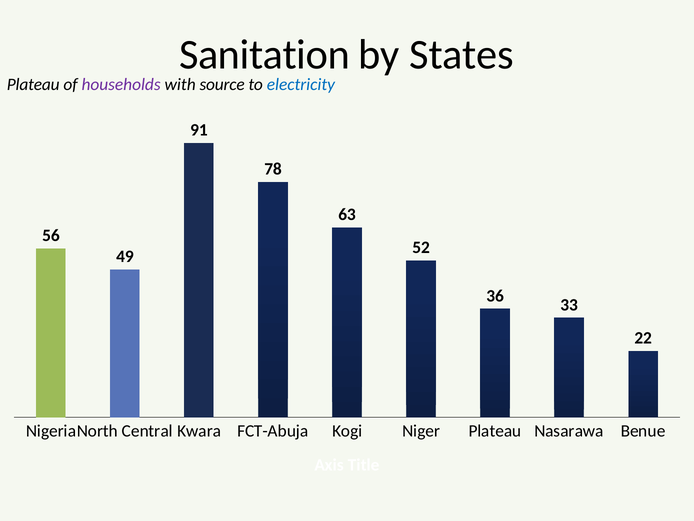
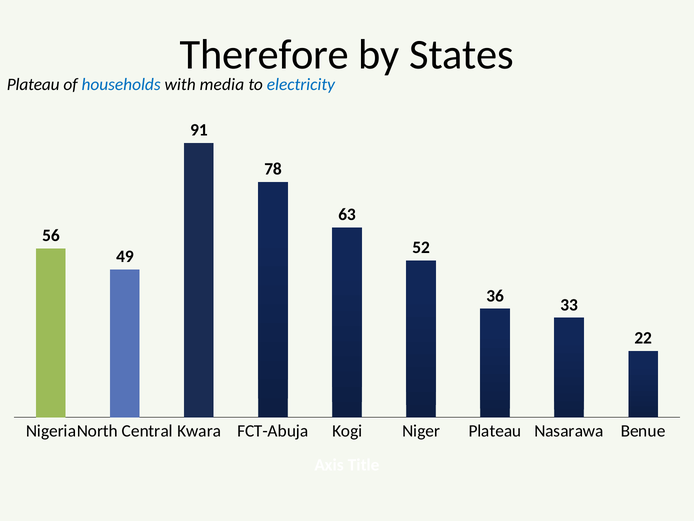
Sanitation: Sanitation -> Therefore
households colour: purple -> blue
source: source -> media
